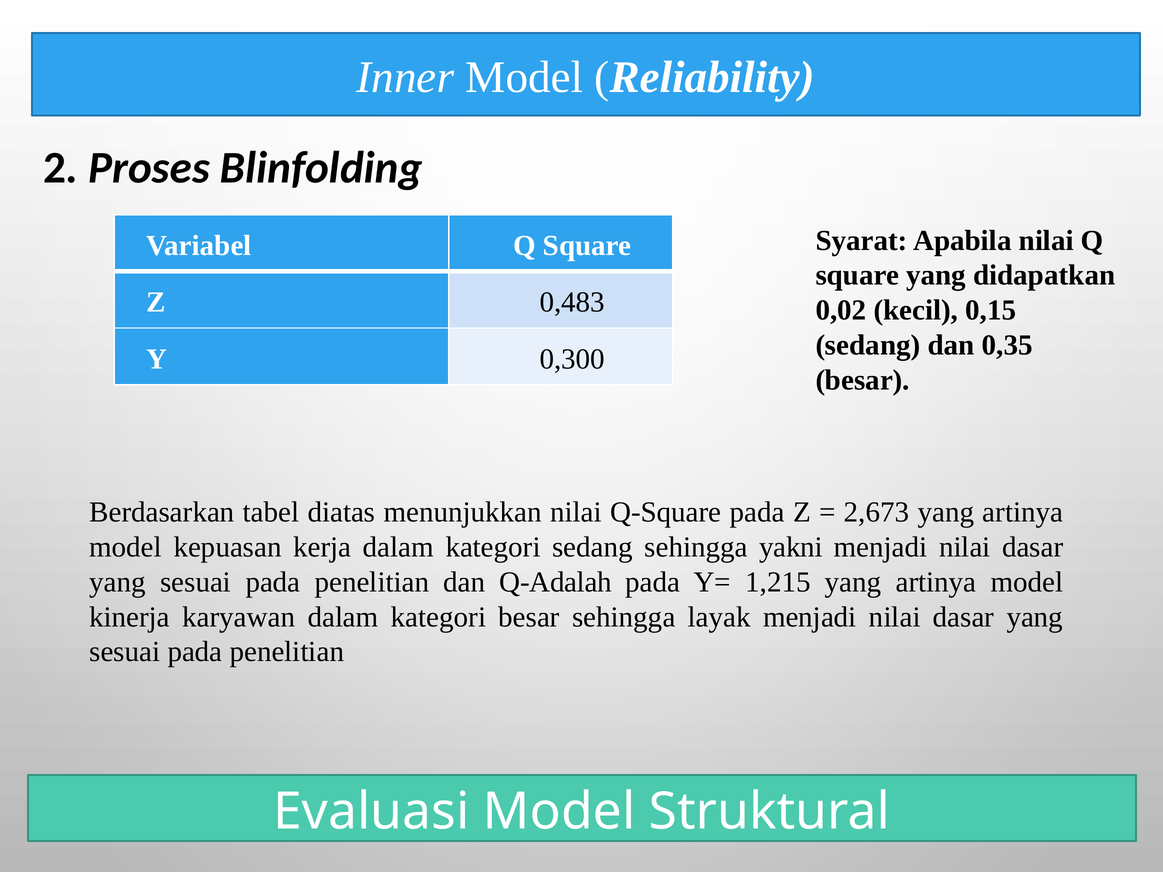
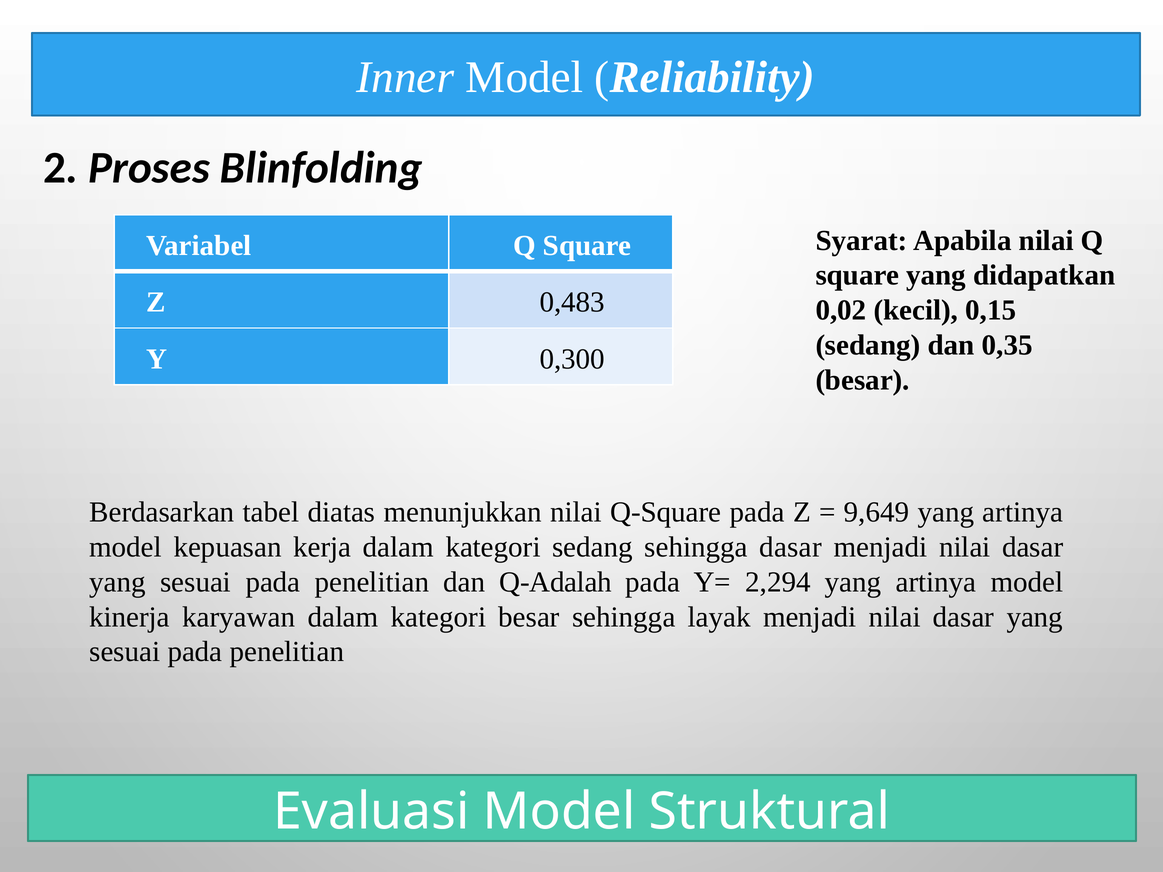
2,673: 2,673 -> 9,649
sehingga yakni: yakni -> dasar
1,215: 1,215 -> 2,294
